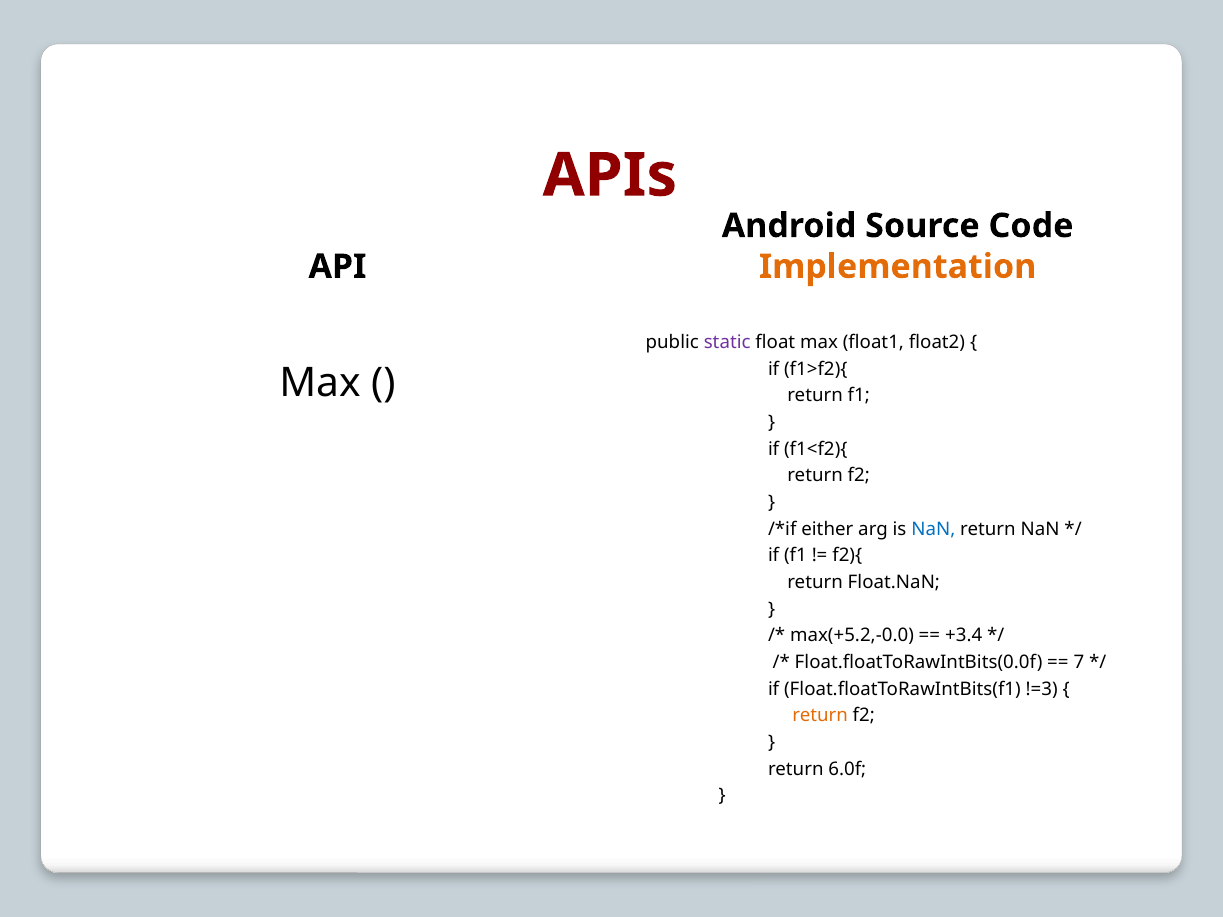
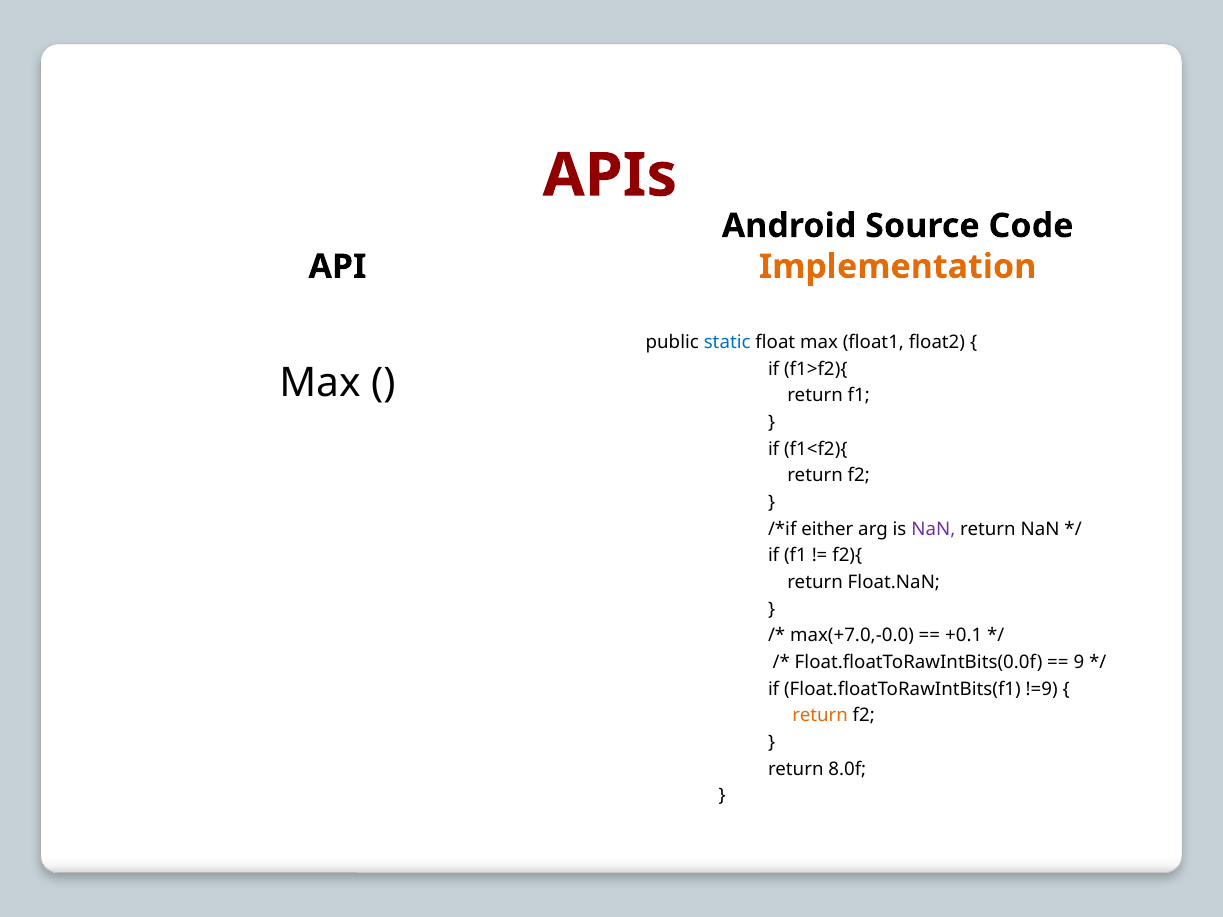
static colour: purple -> blue
NaN at (933, 529) colour: blue -> purple
max(+5.2,-0.0: max(+5.2,-0.0 -> max(+7.0,-0.0
+3.4: +3.4 -> +0.1
7: 7 -> 9
!=3: !=3 -> !=9
6.0f: 6.0f -> 8.0f
